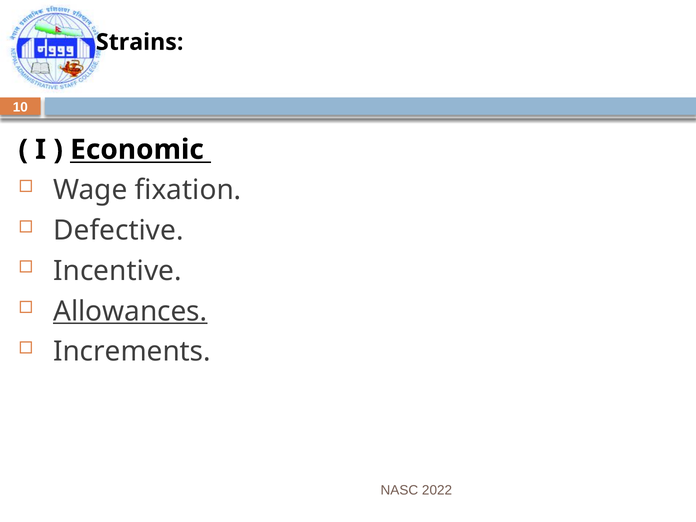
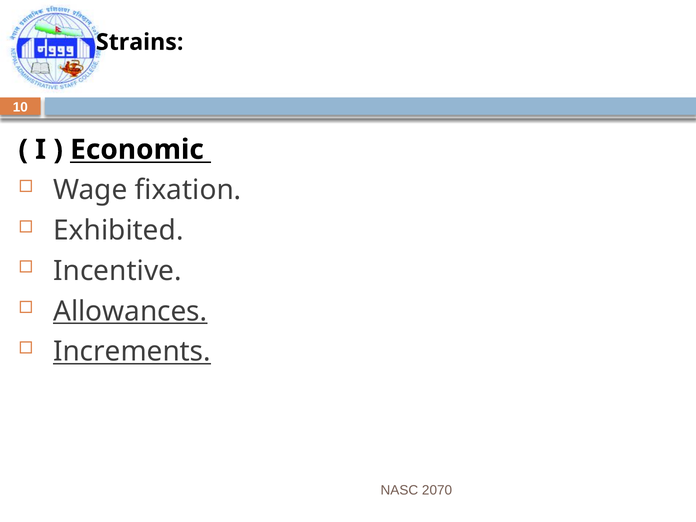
Defective: Defective -> Exhibited
Increments underline: none -> present
2022: 2022 -> 2070
